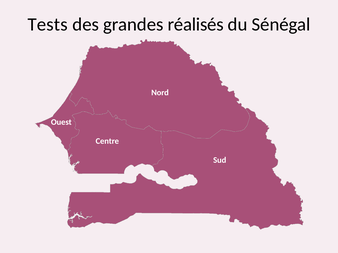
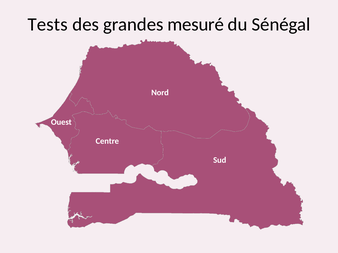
réalisés: réalisés -> mesuré
